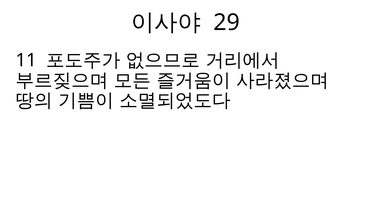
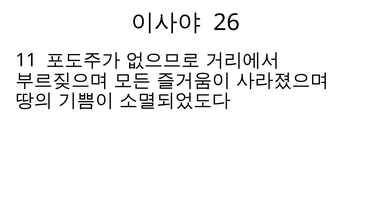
29: 29 -> 26
